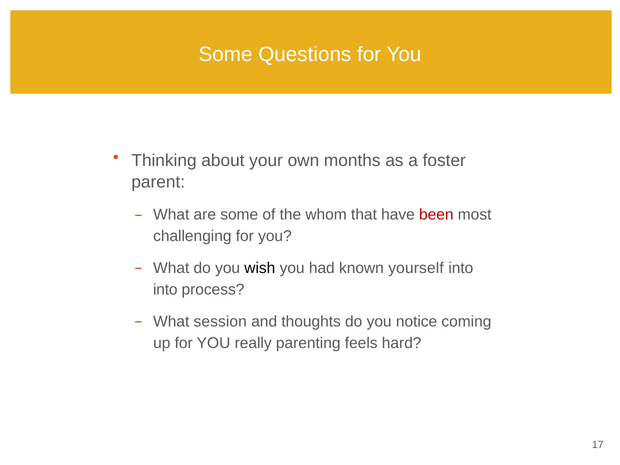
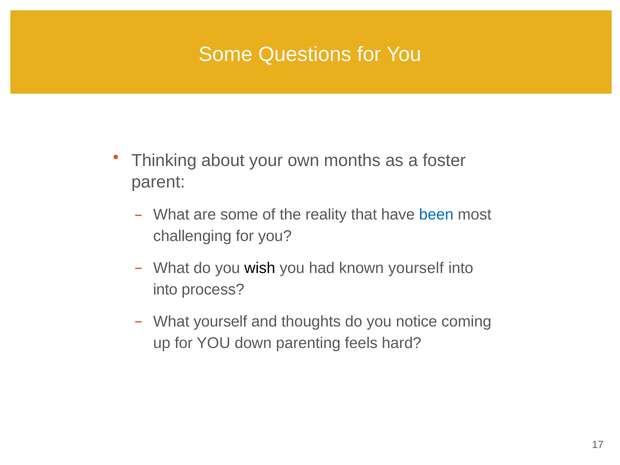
whom: whom -> reality
been colour: red -> blue
What session: session -> yourself
really: really -> down
